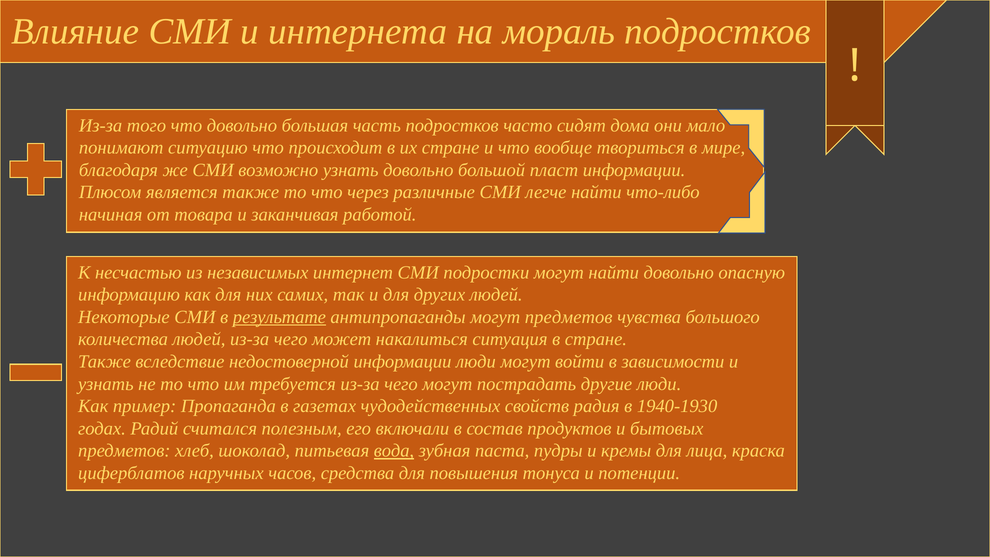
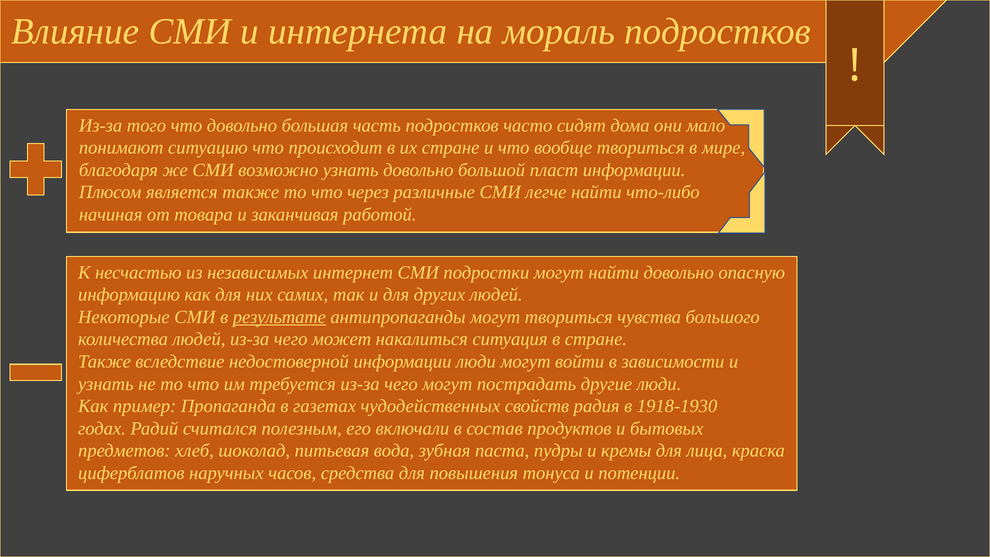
могут предметов: предметов -> твориться
1940-1930: 1940-1930 -> 1918-1930
вода underline: present -> none
